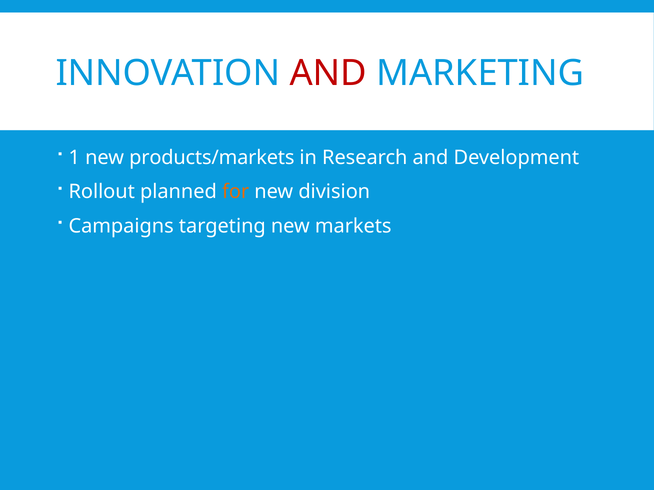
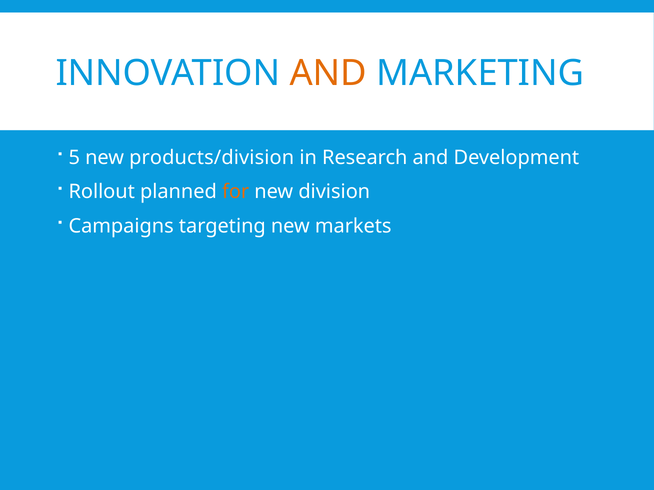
AND at (328, 73) colour: red -> orange
1: 1 -> 5
products/markets: products/markets -> products/division
